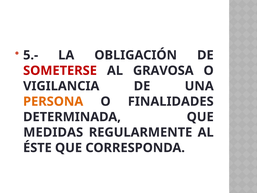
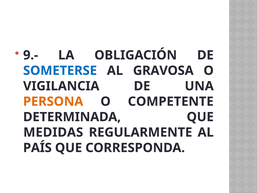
5.-: 5.- -> 9.-
SOMETERSE colour: red -> blue
FINALIDADES: FINALIDADES -> COMPETENTE
ÉSTE: ÉSTE -> PAÍS
